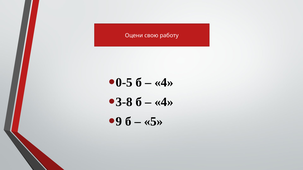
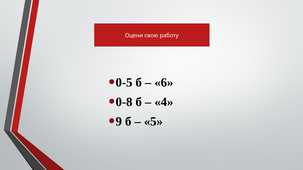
4 at (164, 83): 4 -> 6
3-8: 3-8 -> 0-8
